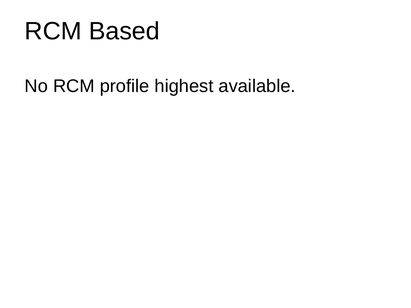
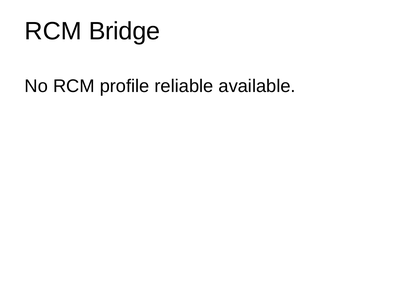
Based: Based -> Bridge
highest: highest -> reliable
